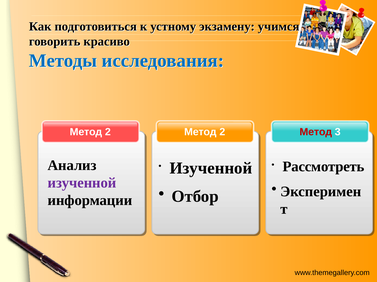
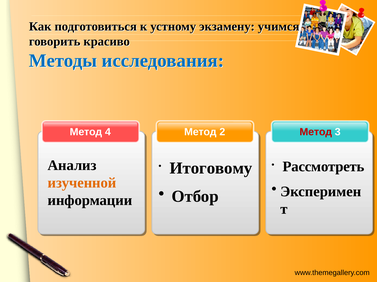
2 at (108, 132): 2 -> 4
Изученной at (211, 169): Изученной -> Итоговому
изученной at (82, 183) colour: purple -> orange
